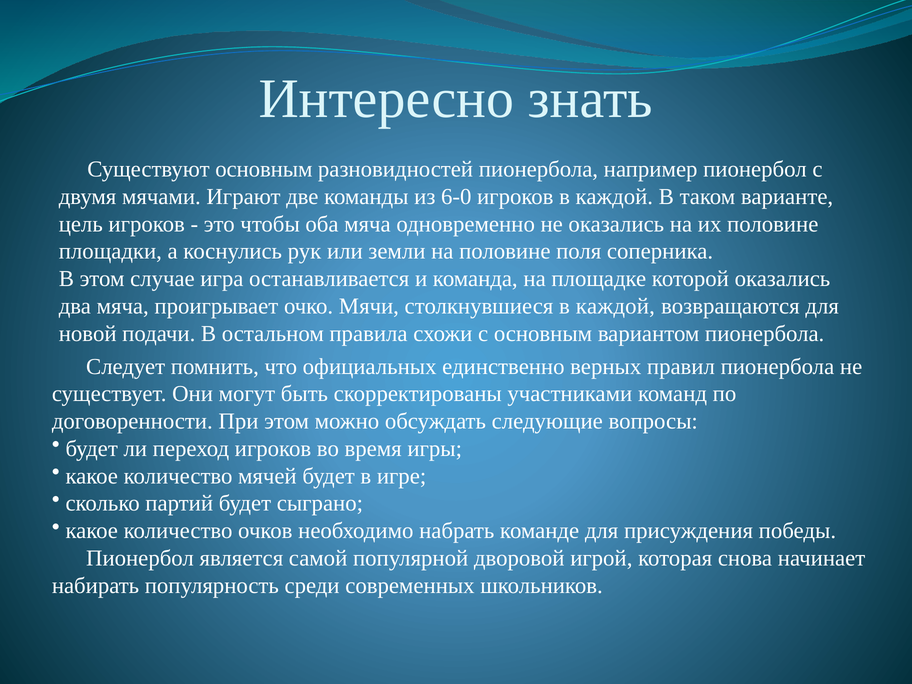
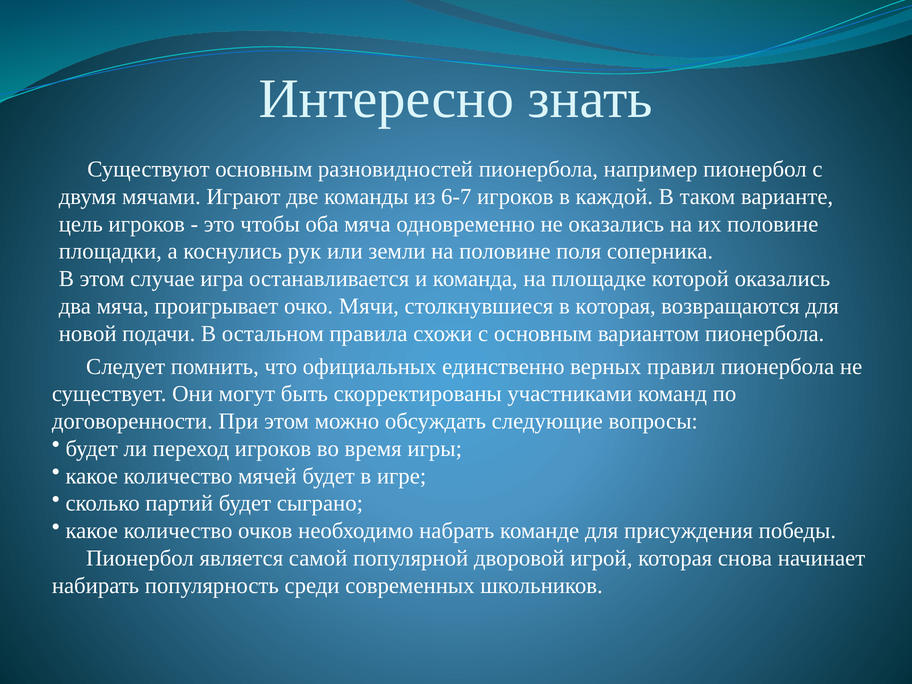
6-0: 6-0 -> 6-7
столкнувшиеся в каждой: каждой -> которая
